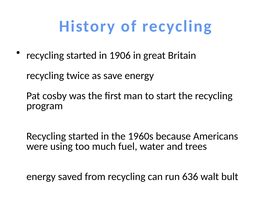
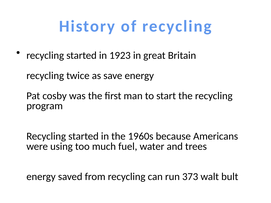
1906: 1906 -> 1923
636: 636 -> 373
